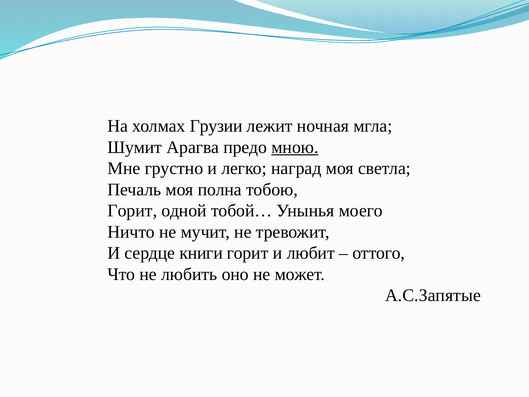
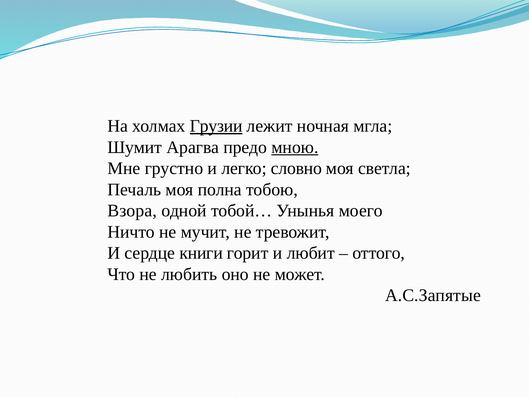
Грузии underline: none -> present
наград: наград -> словно
Горит at (132, 211): Горит -> Взора
